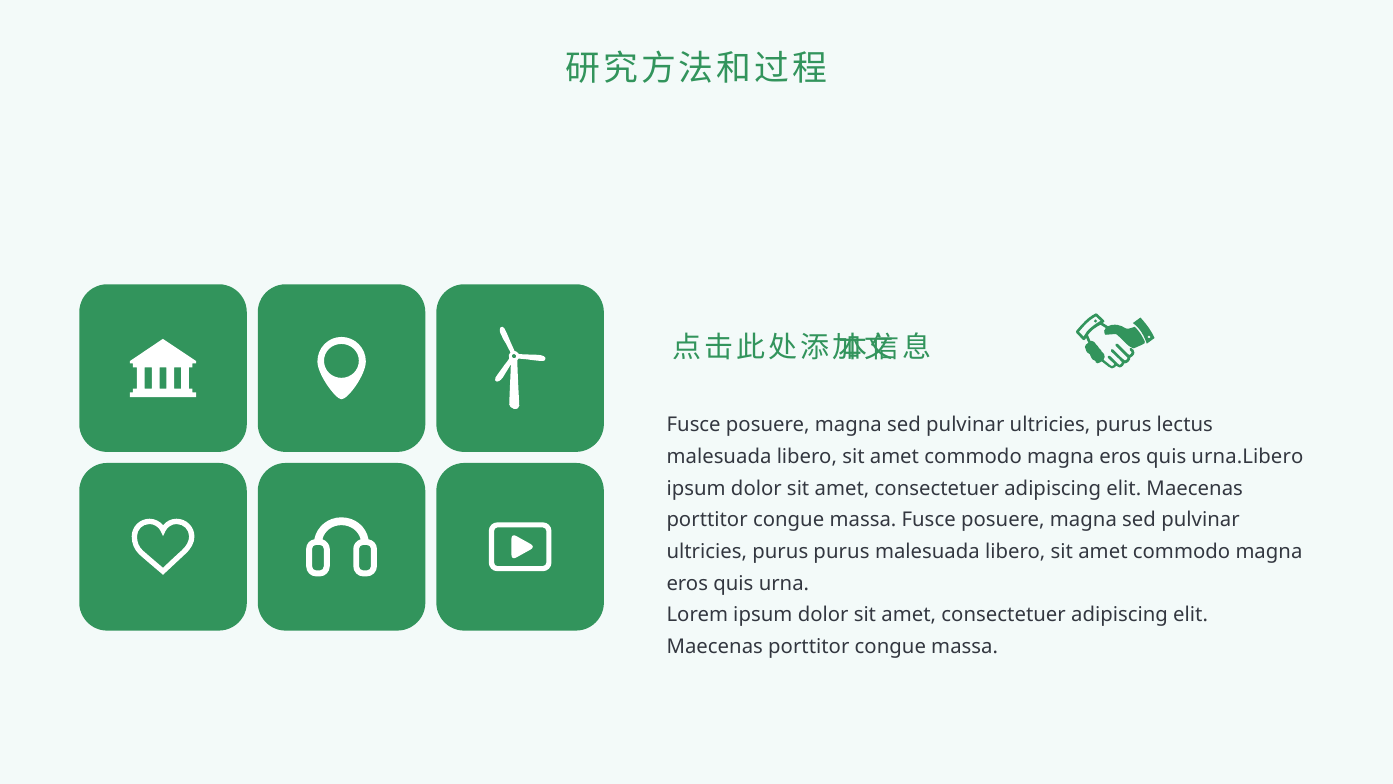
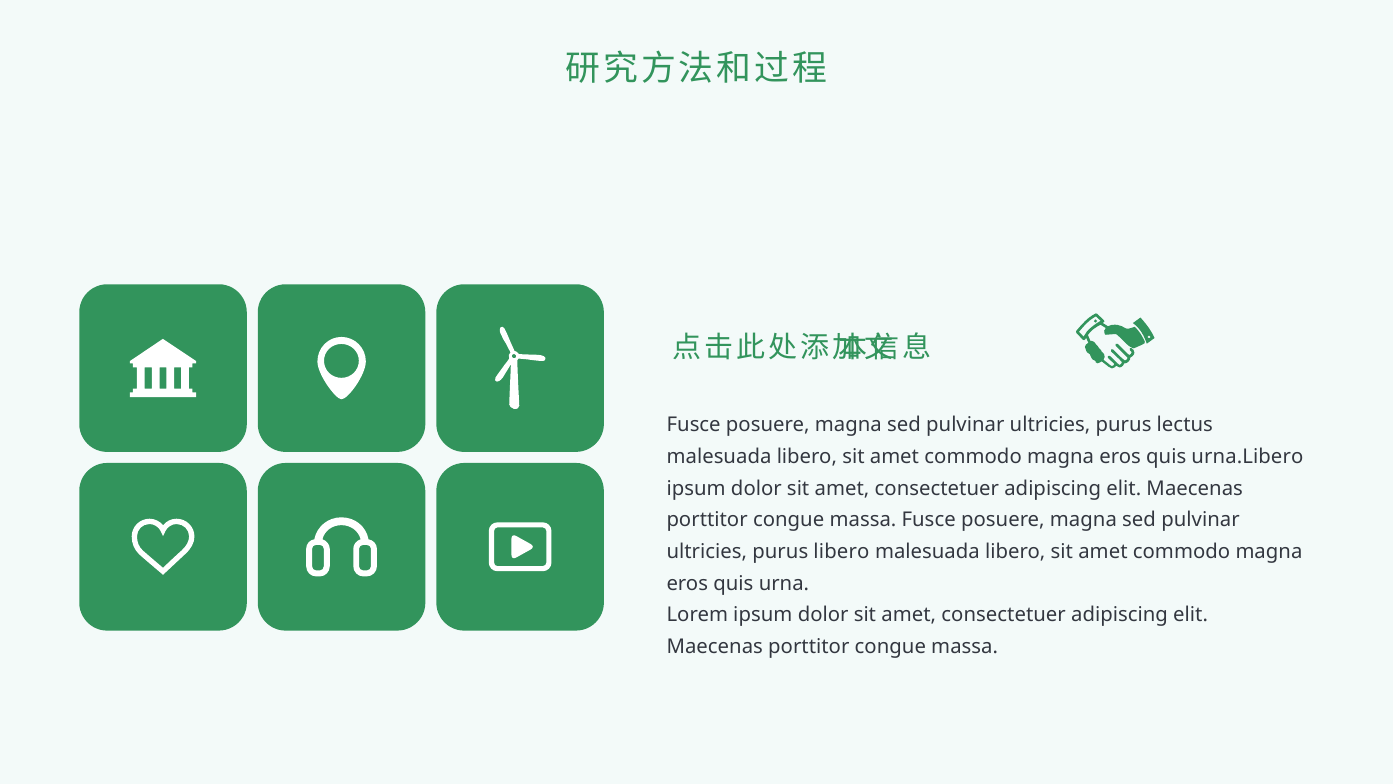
purus purus: purus -> libero
